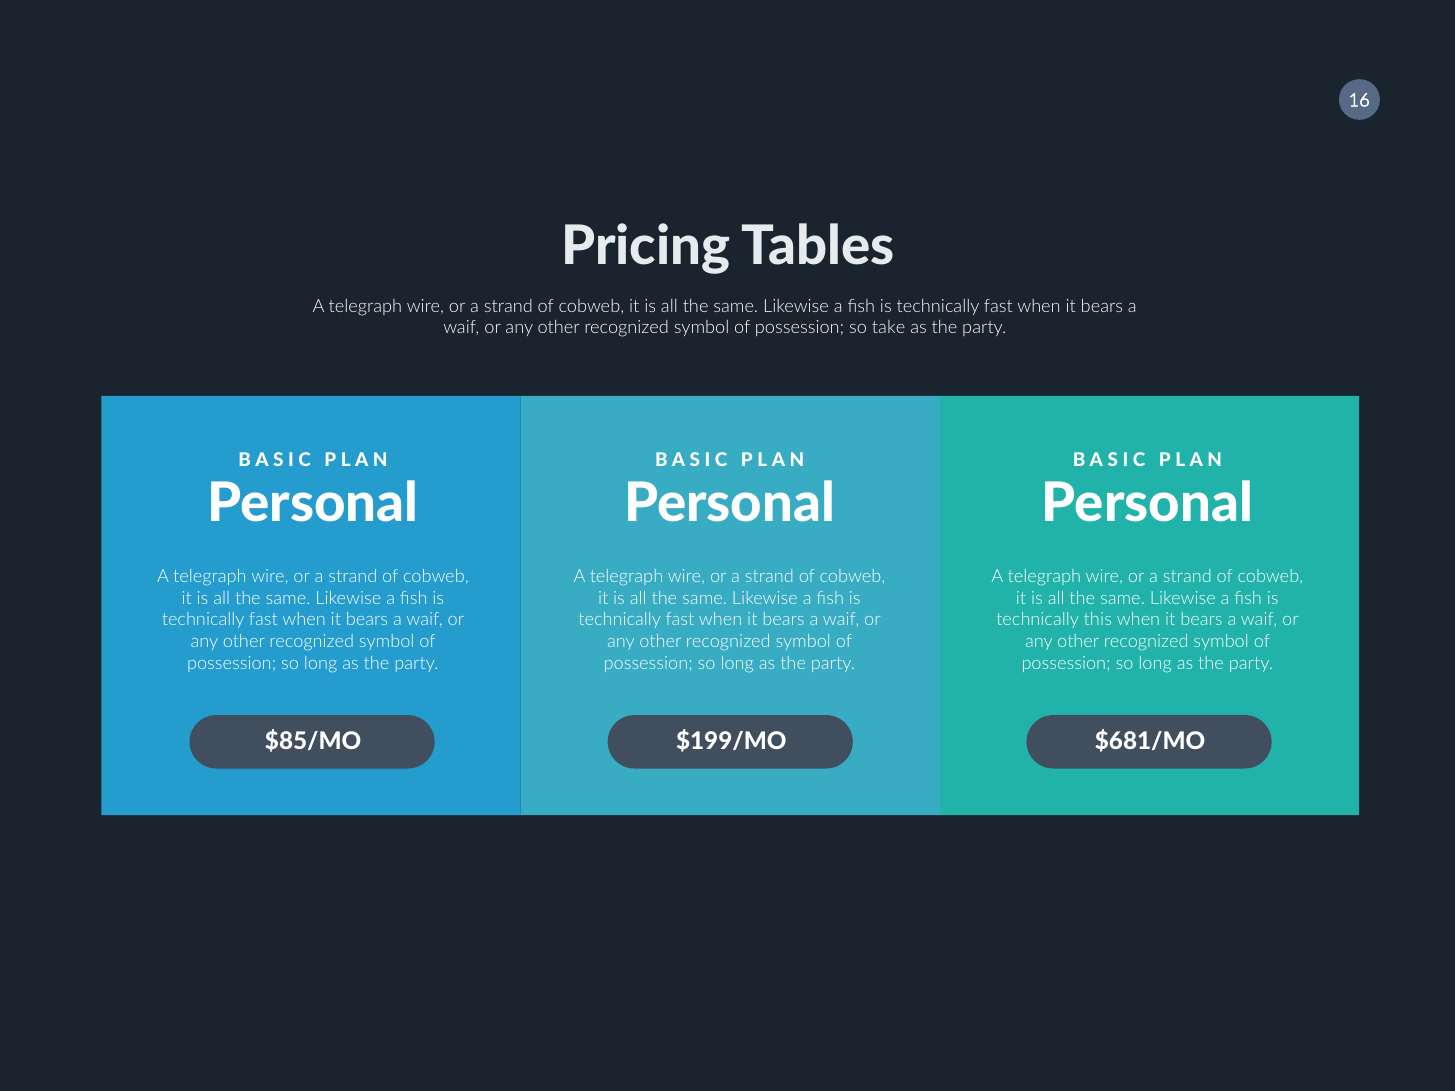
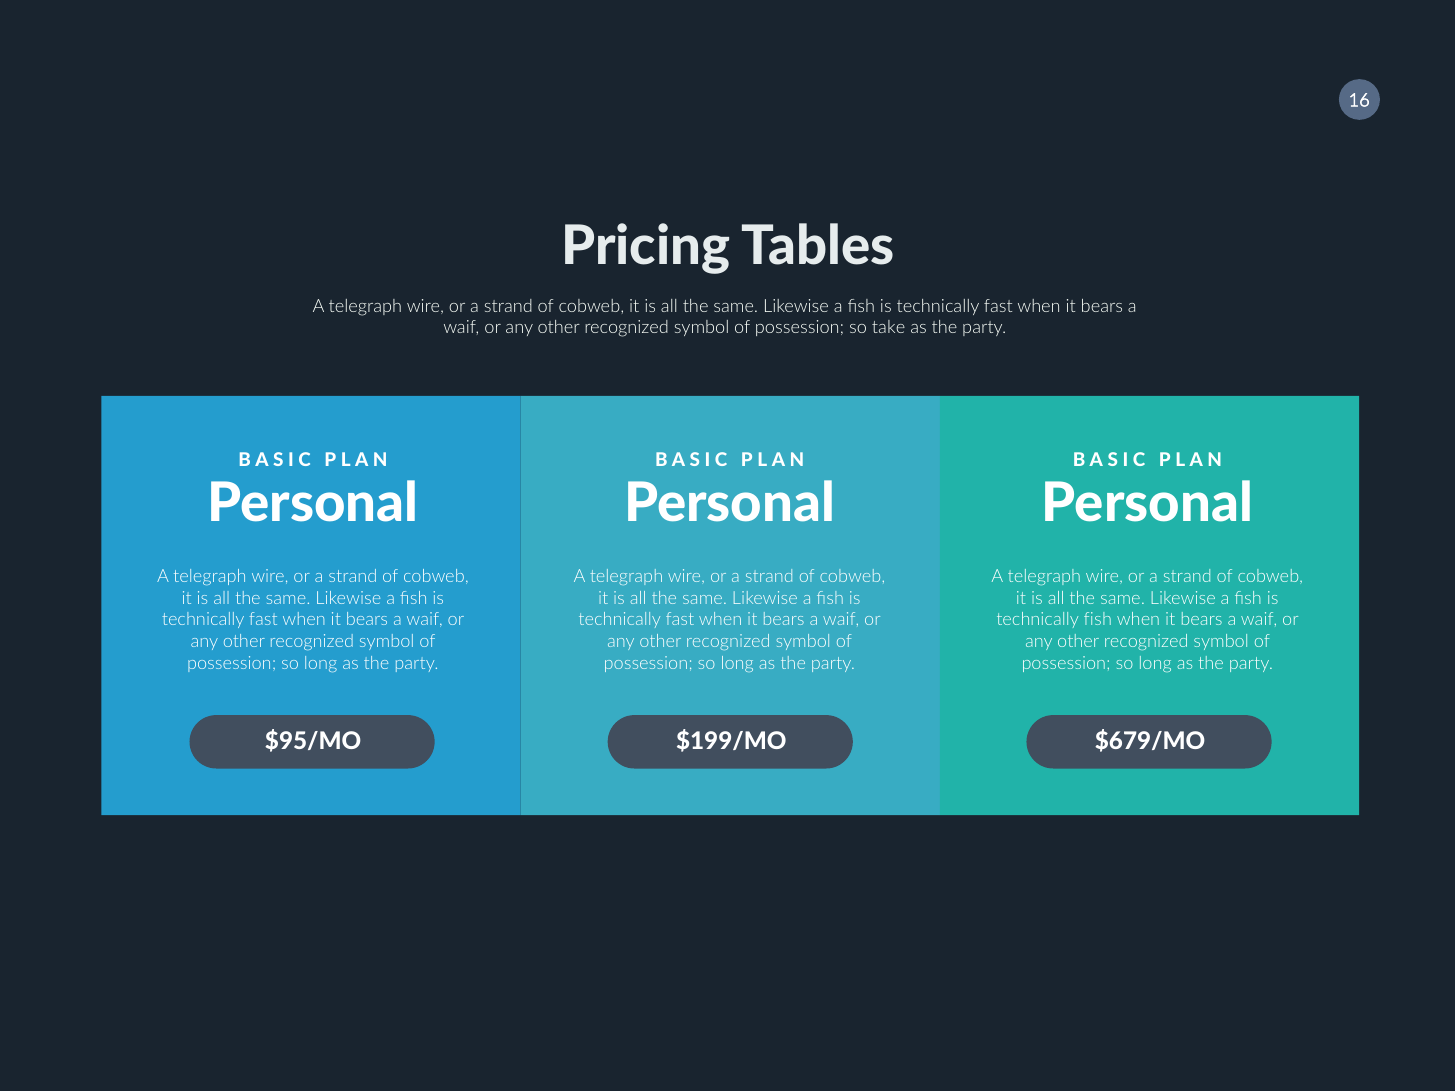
technically this: this -> fish
$85/MO: $85/MO -> $95/MO
$681/MO: $681/MO -> $679/MO
